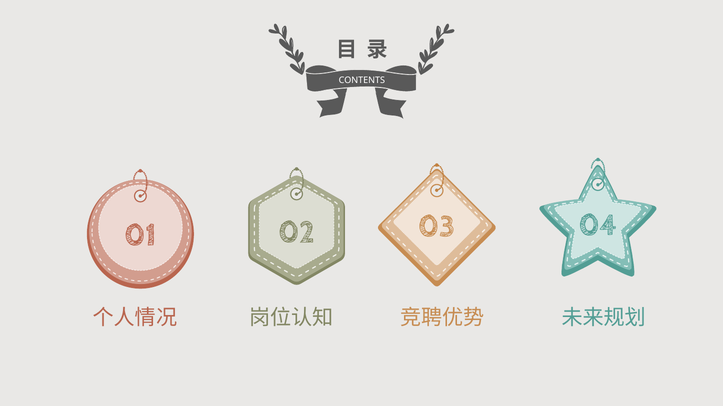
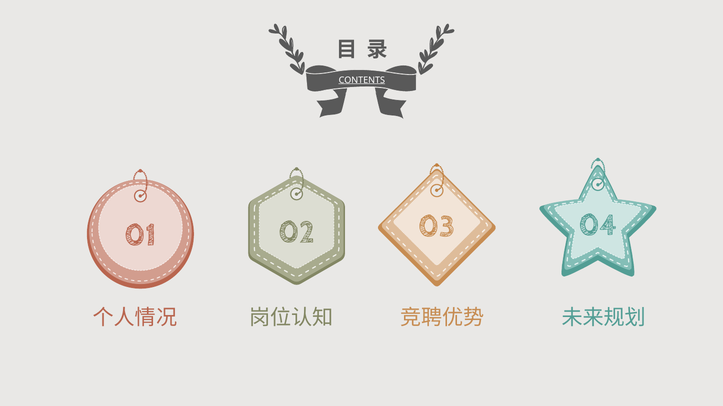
CONTENTS underline: none -> present
